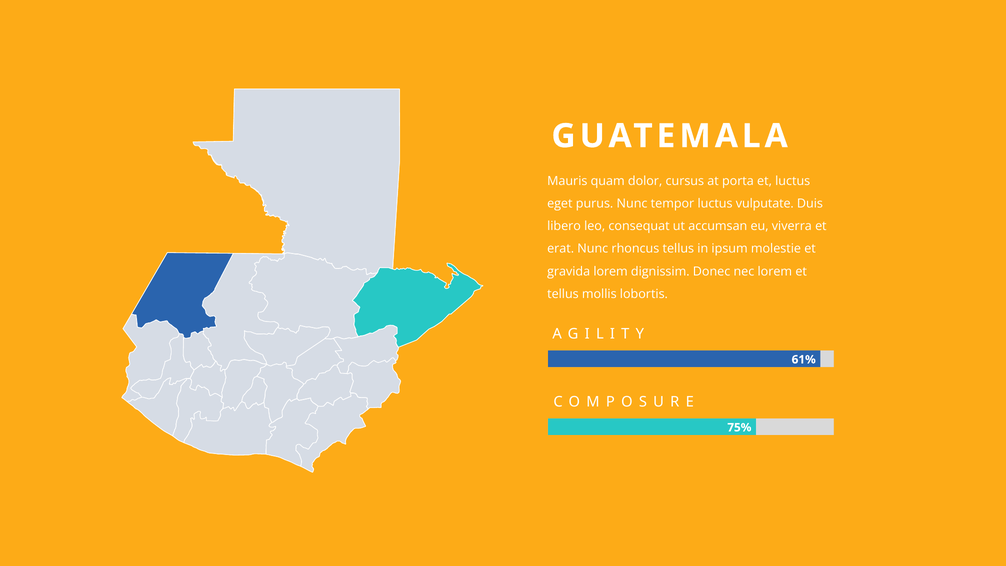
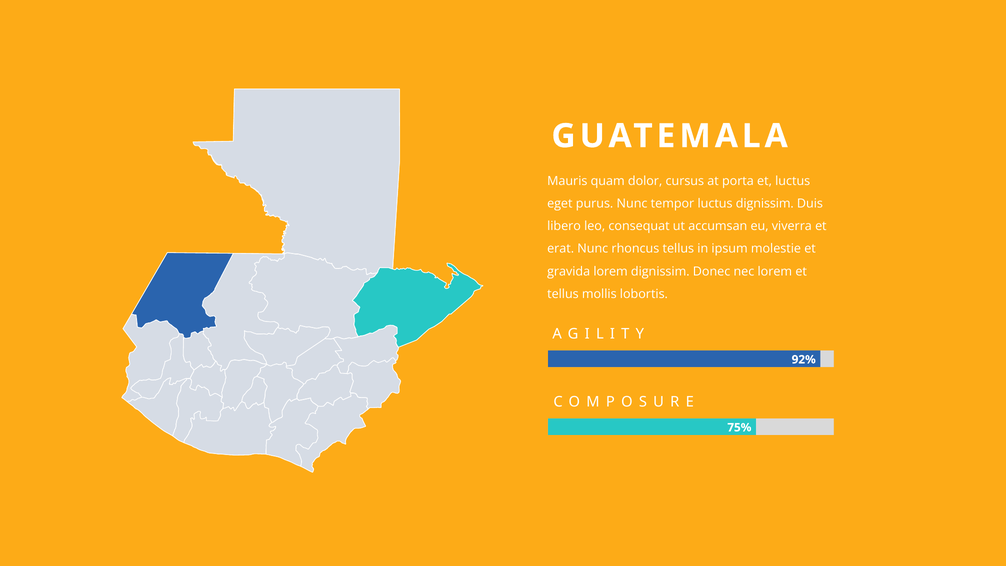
luctus vulputate: vulputate -> dignissim
61%: 61% -> 92%
